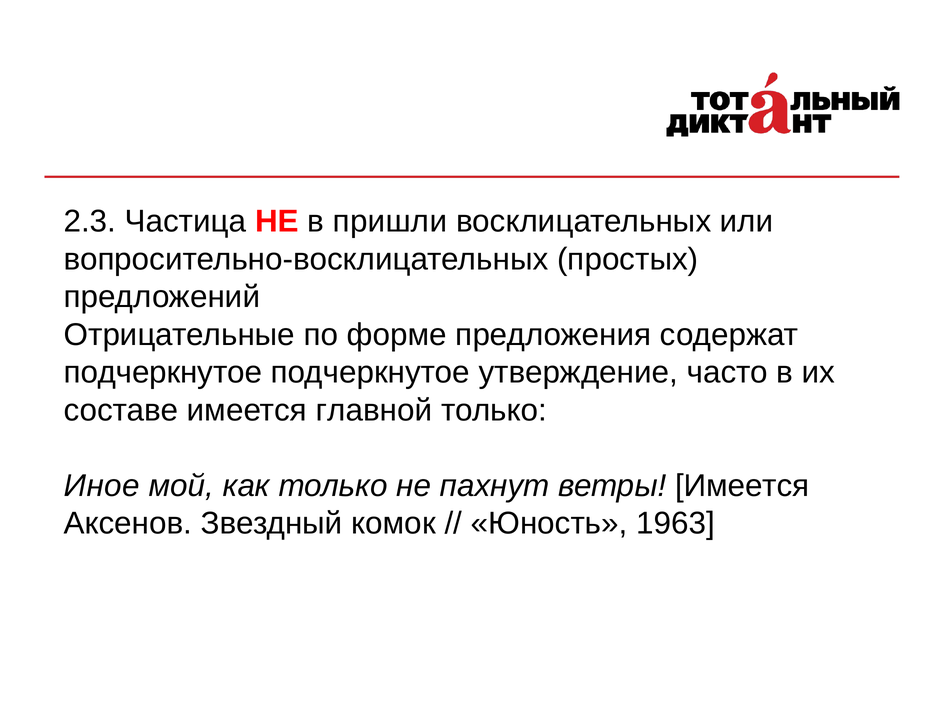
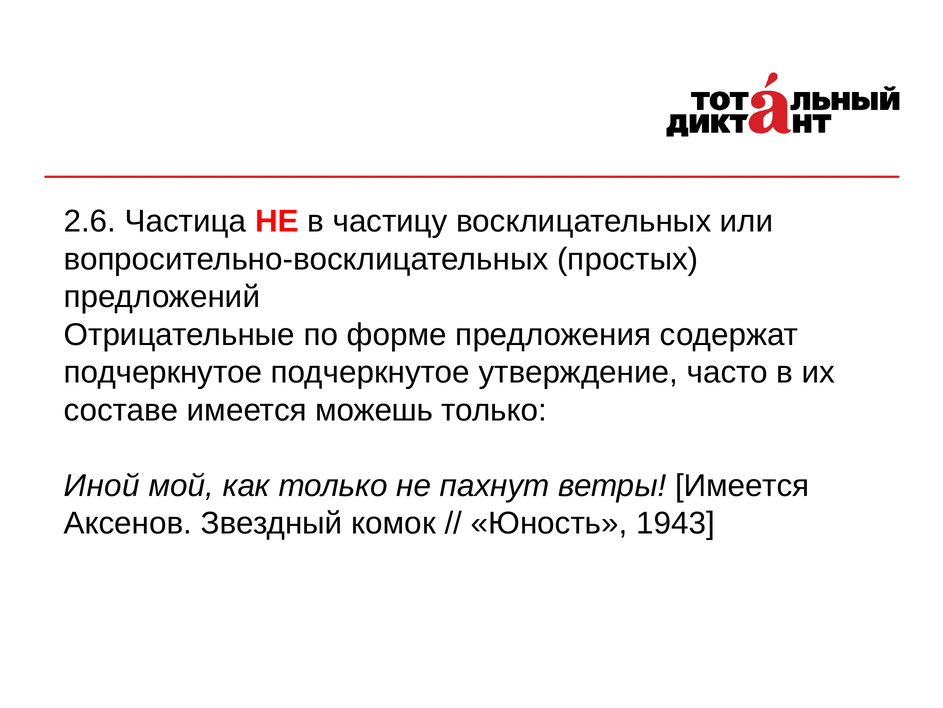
2.3: 2.3 -> 2.6
пришли: пришли -> частицу
главной: главной -> можешь
Иное: Иное -> Иной
1963: 1963 -> 1943
